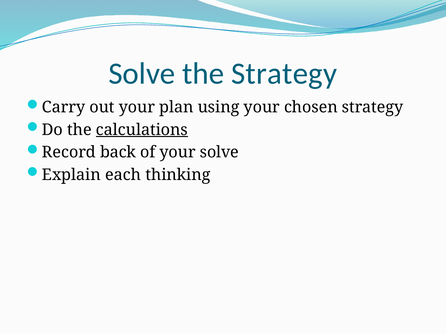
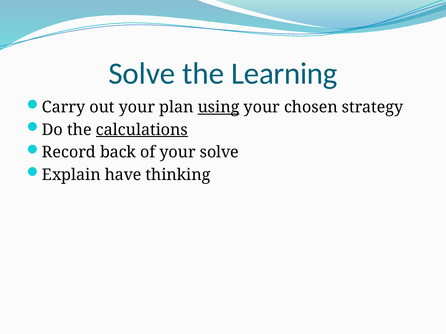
the Strategy: Strategy -> Learning
using underline: none -> present
each: each -> have
